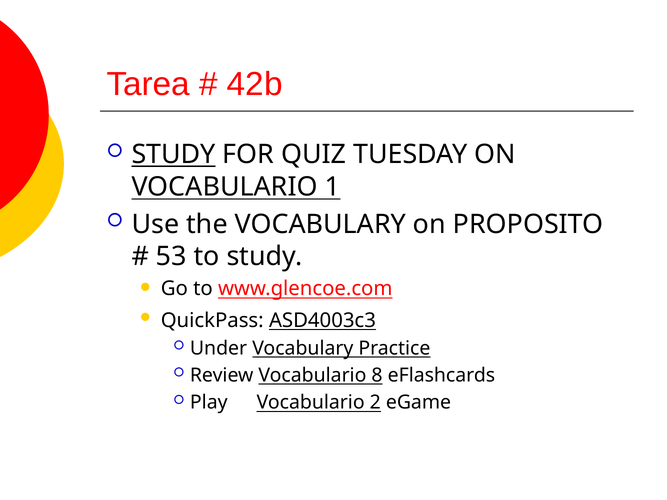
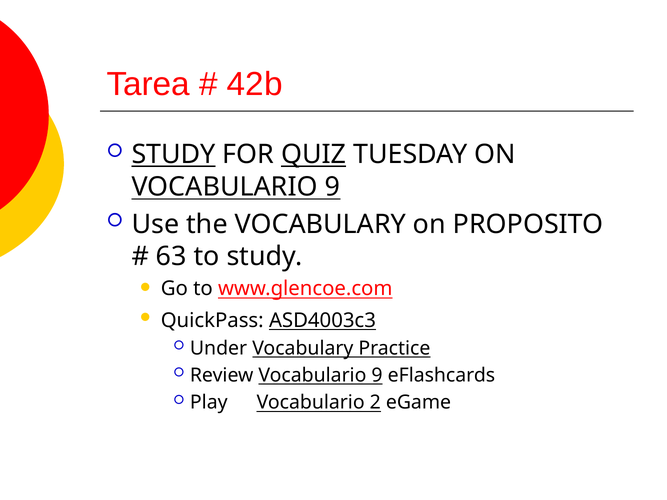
QUIZ underline: none -> present
1 at (332, 187): 1 -> 9
53: 53 -> 63
Review Vocabulario 8: 8 -> 9
